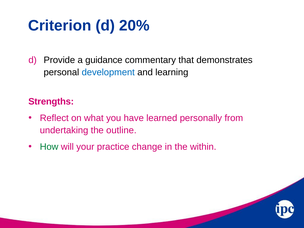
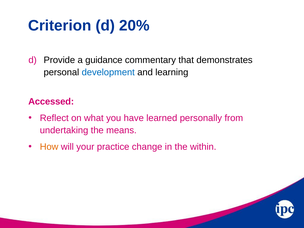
Strengths: Strengths -> Accessed
outline: outline -> means
How colour: green -> orange
